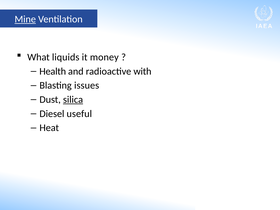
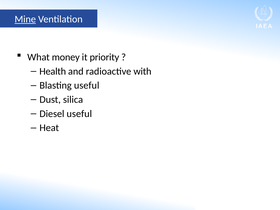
liquids: liquids -> money
money: money -> priority
Blasting issues: issues -> useful
silica underline: present -> none
